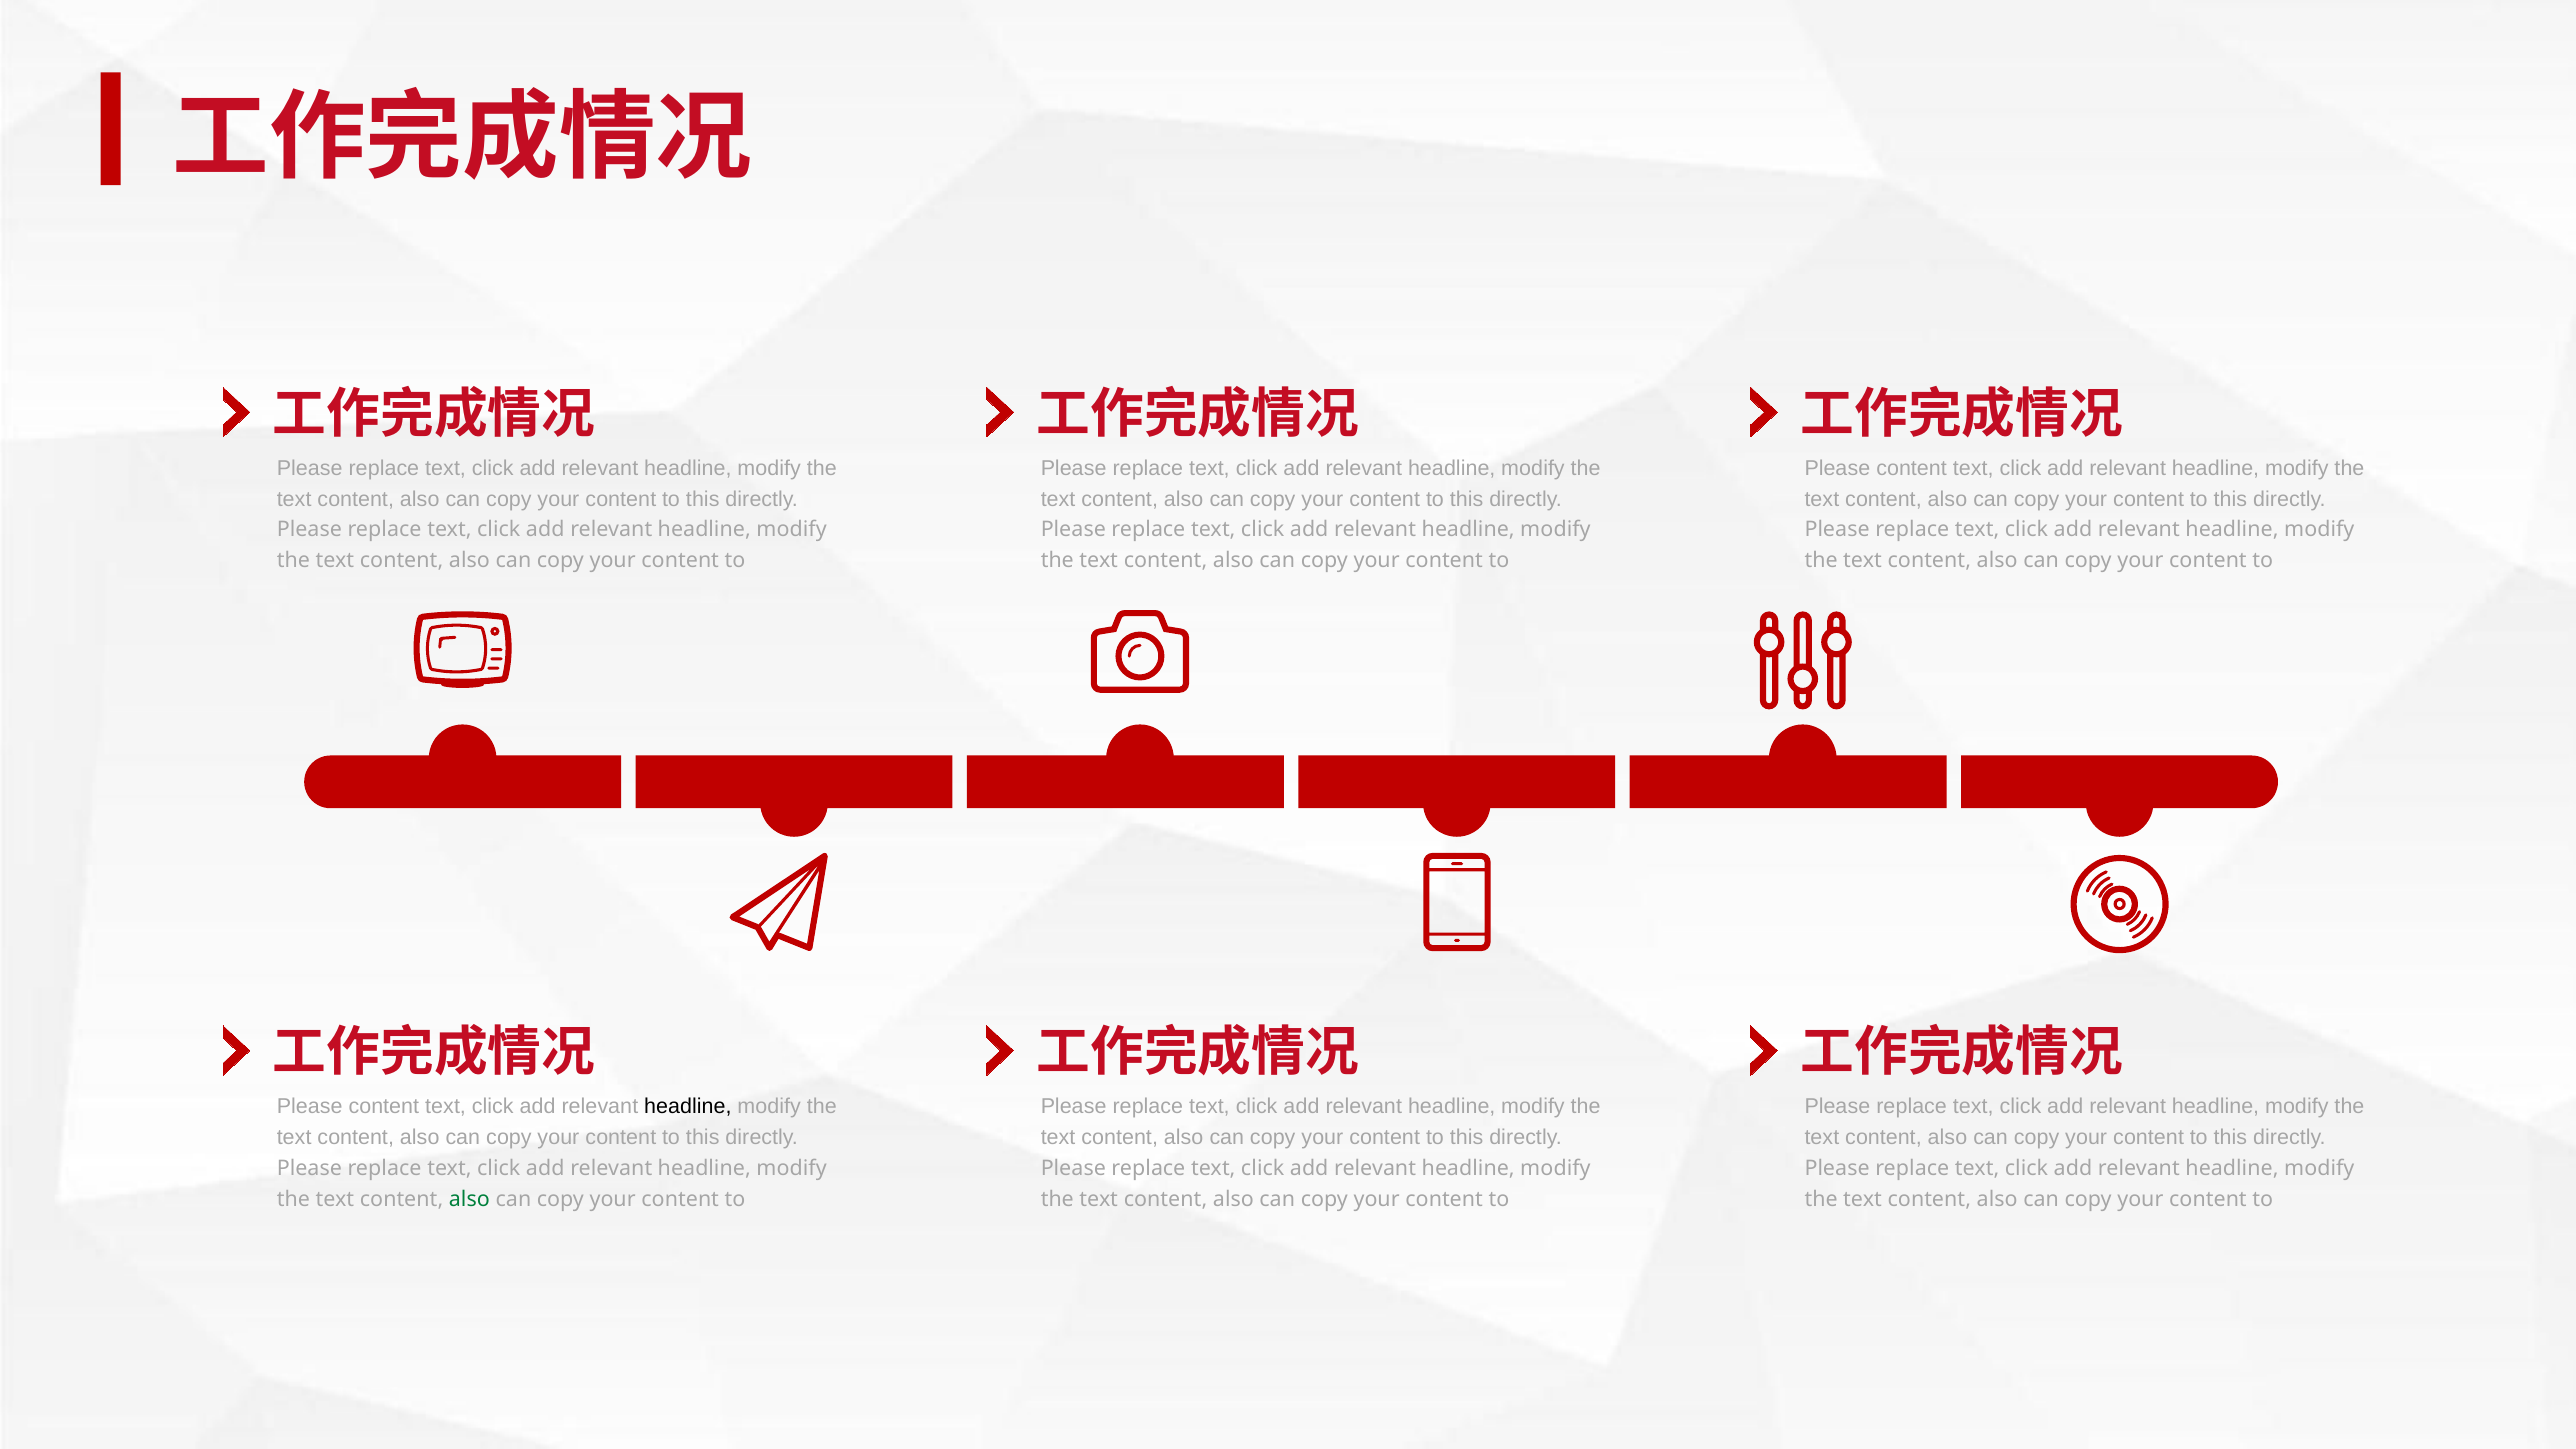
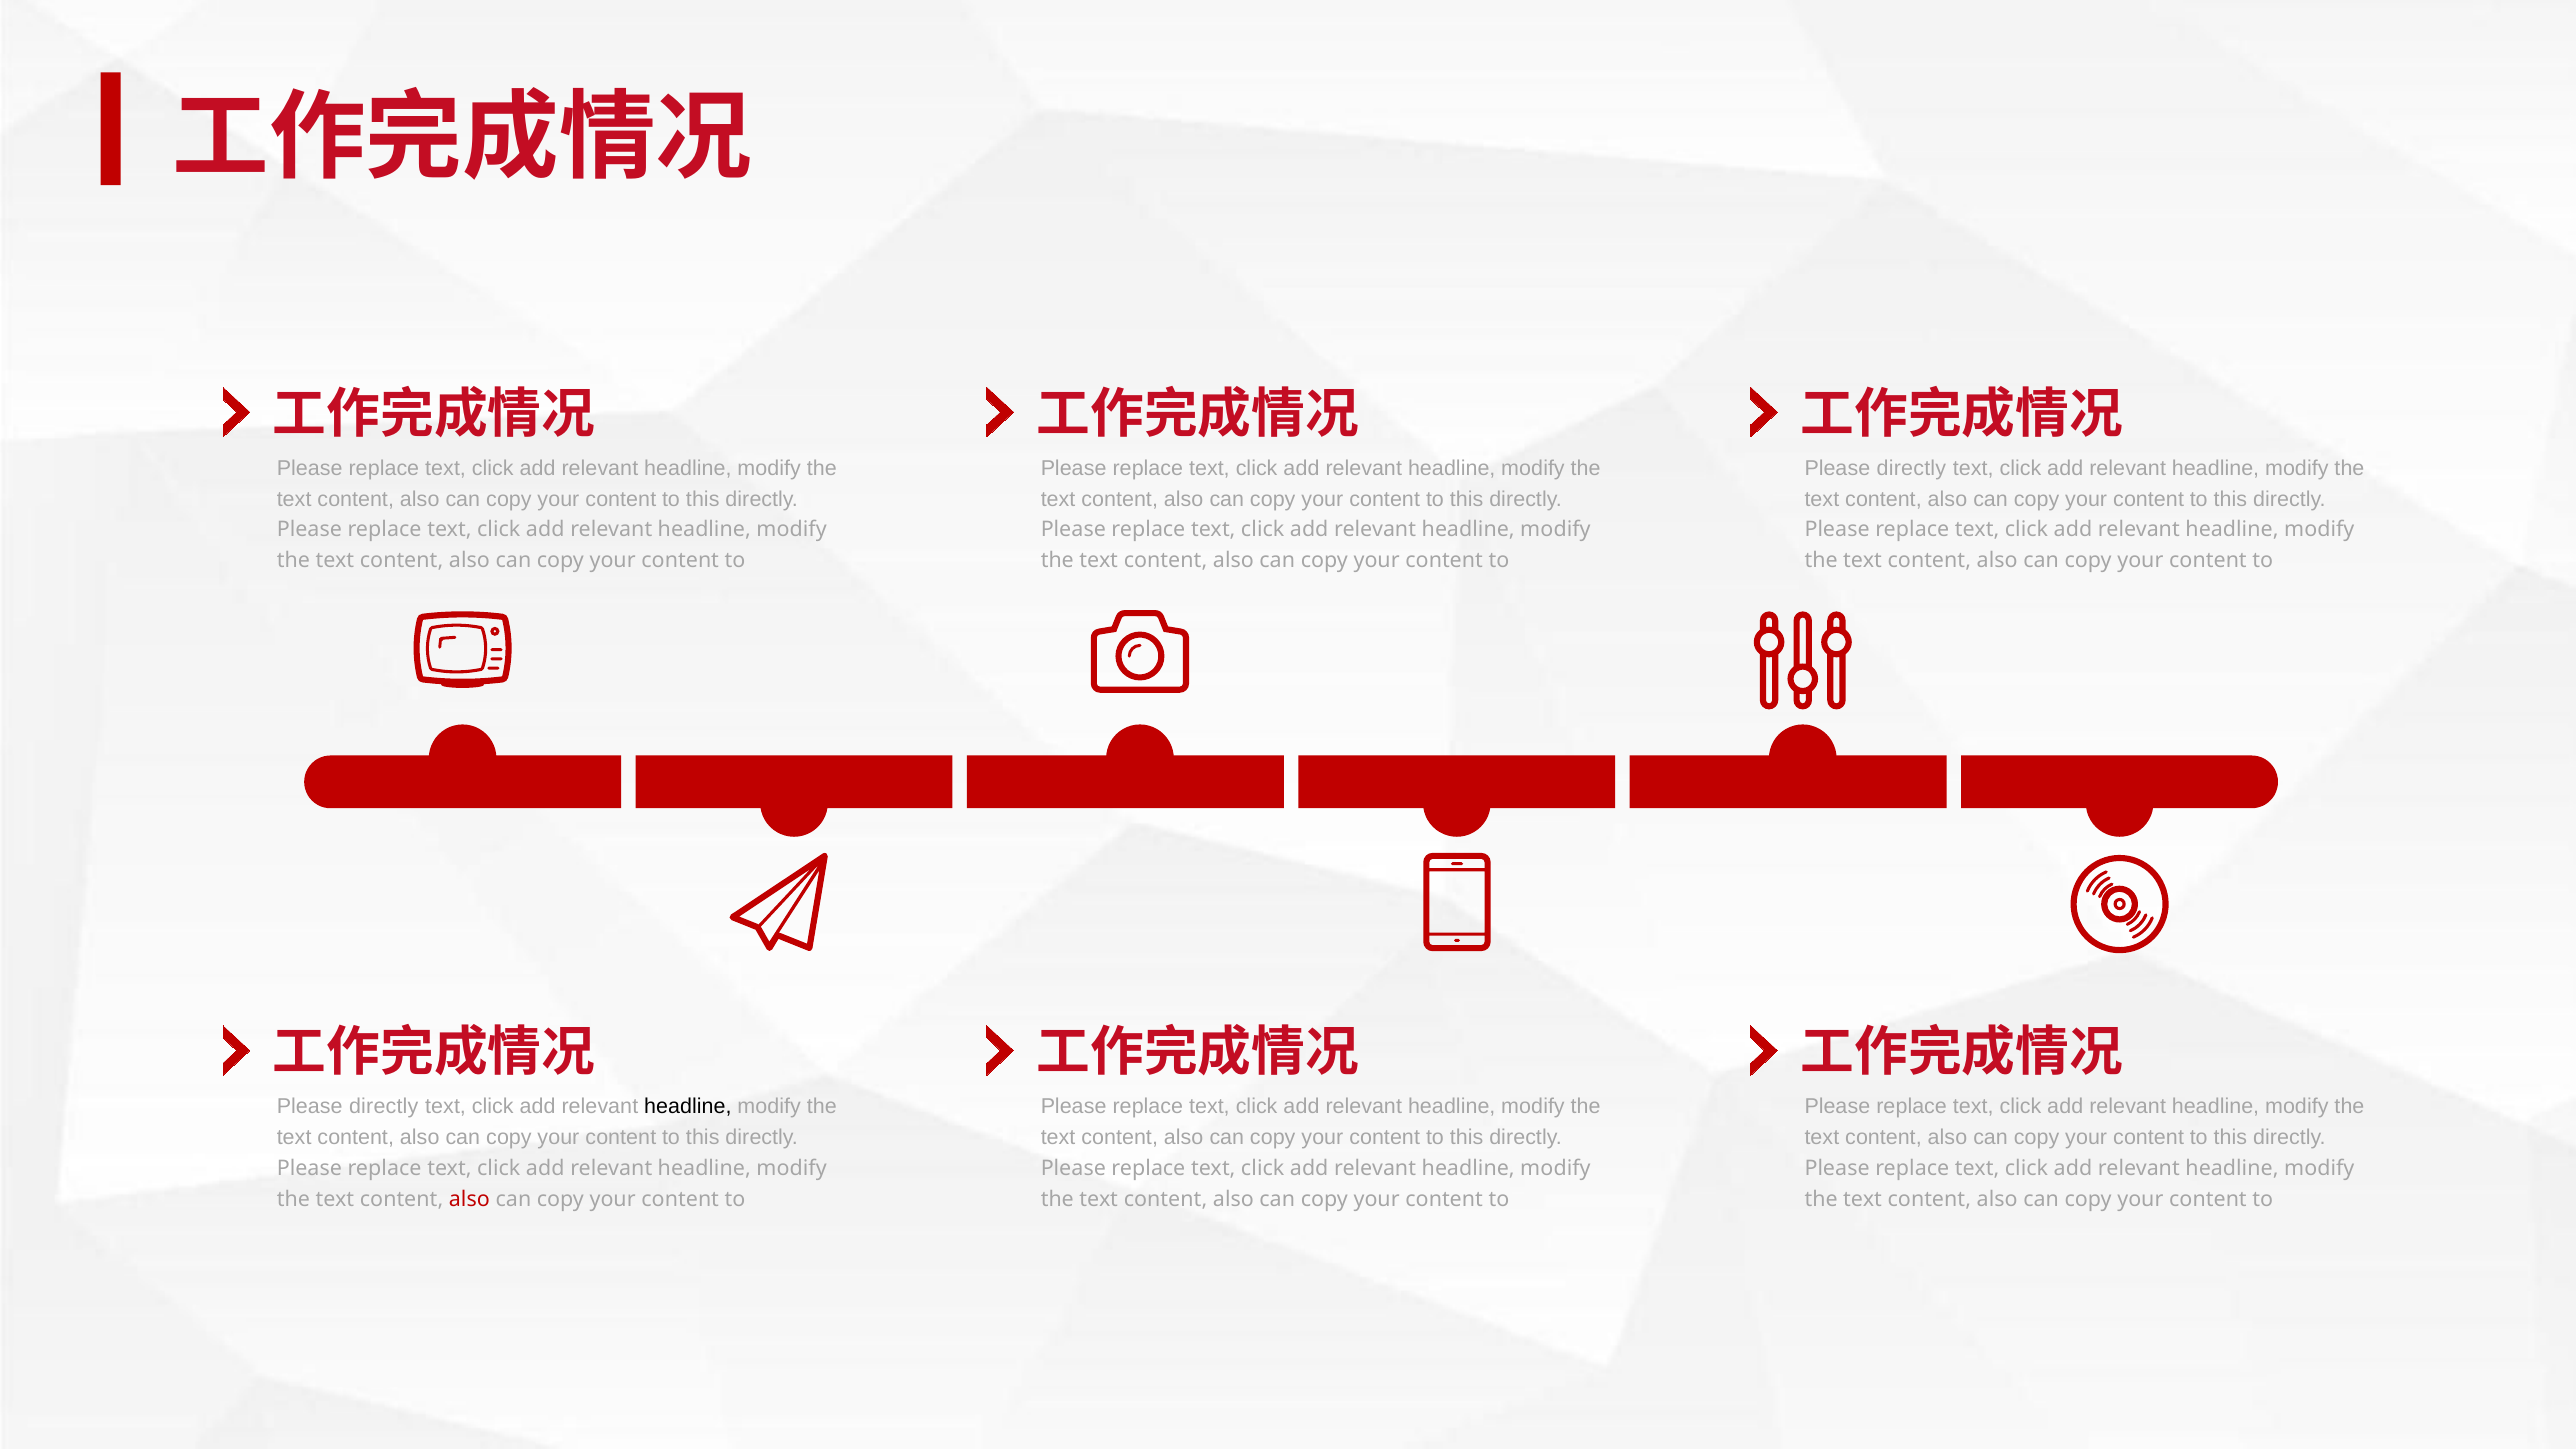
content at (1912, 468): content -> directly
content at (384, 1107): content -> directly
also at (469, 1199) colour: green -> red
